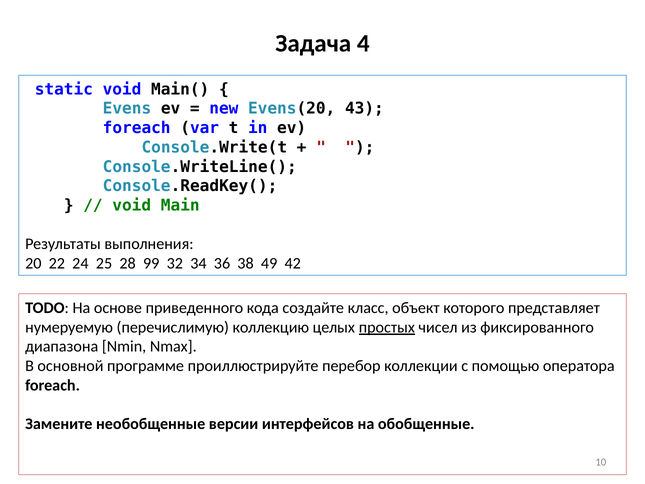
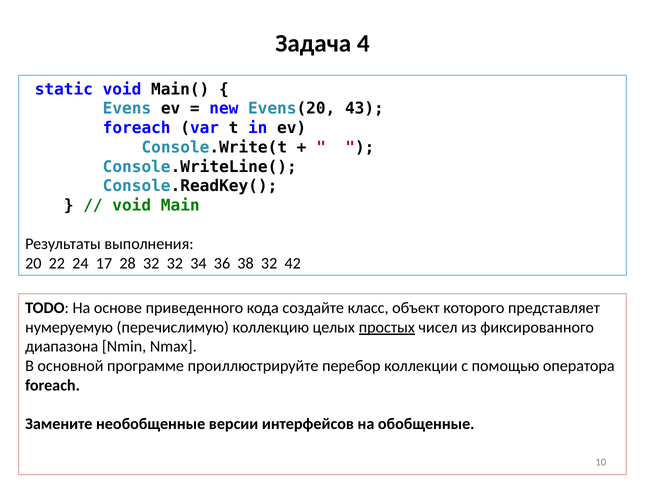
25: 25 -> 17
28 99: 99 -> 32
38 49: 49 -> 32
